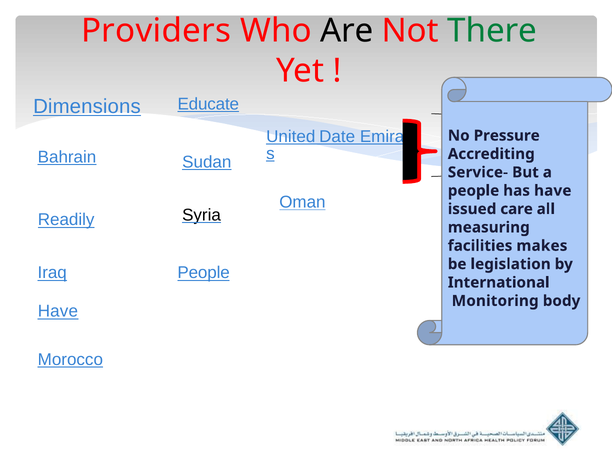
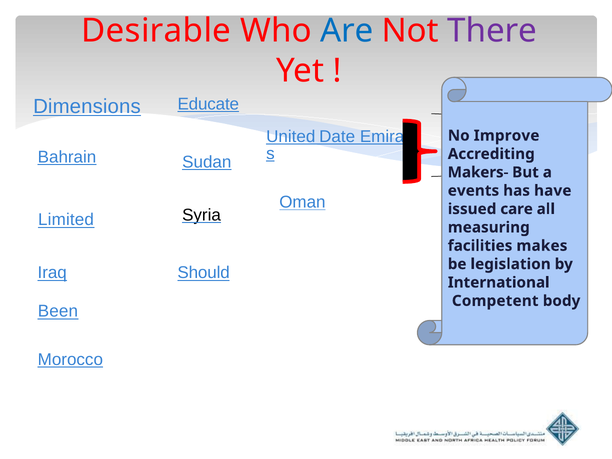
Providers: Providers -> Desirable
Are colour: black -> blue
There colour: green -> purple
Pressure: Pressure -> Improve
Service-: Service- -> Makers-
people at (474, 191): people -> events
Readily: Readily -> Limited
People at (204, 273): People -> Should
Monitoring: Monitoring -> Competent
Have at (58, 311): Have -> Been
